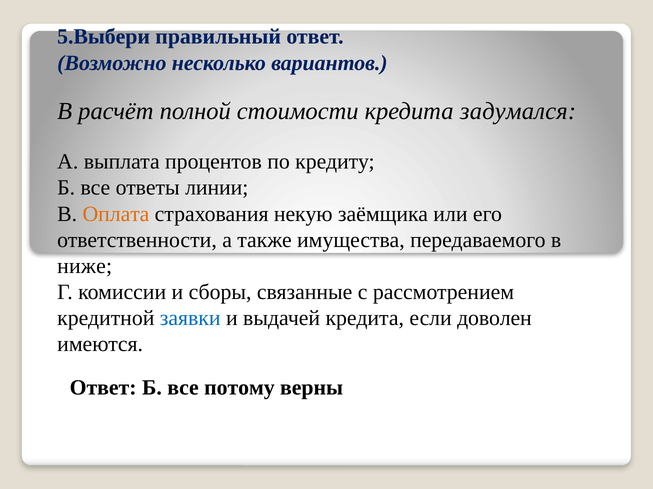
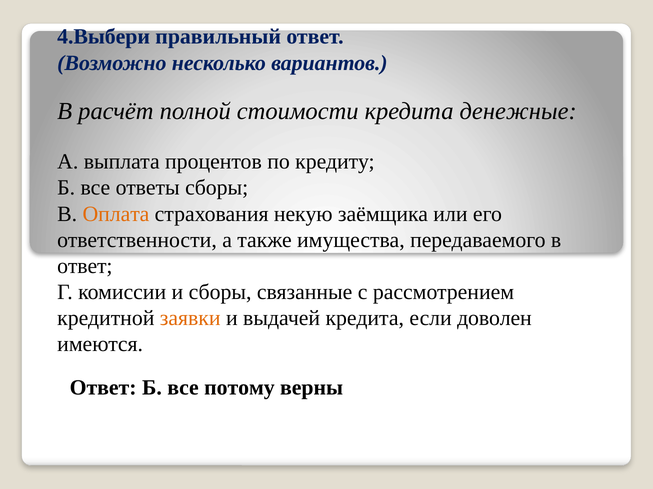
5.Выбери: 5.Выбери -> 4.Выбери
задумался: задумался -> денежные
ответы линии: линии -> сборы
ниже at (85, 266): ниже -> ответ
заявки colour: blue -> orange
